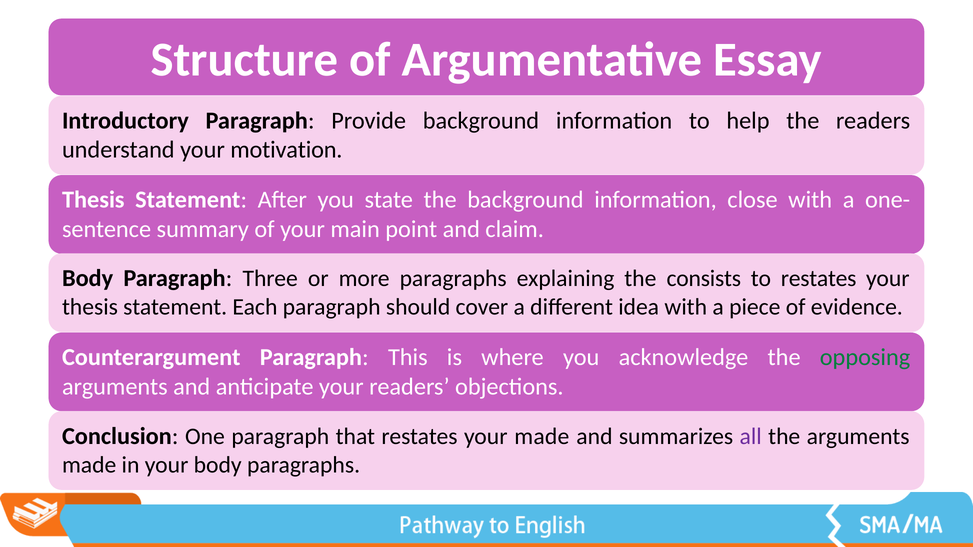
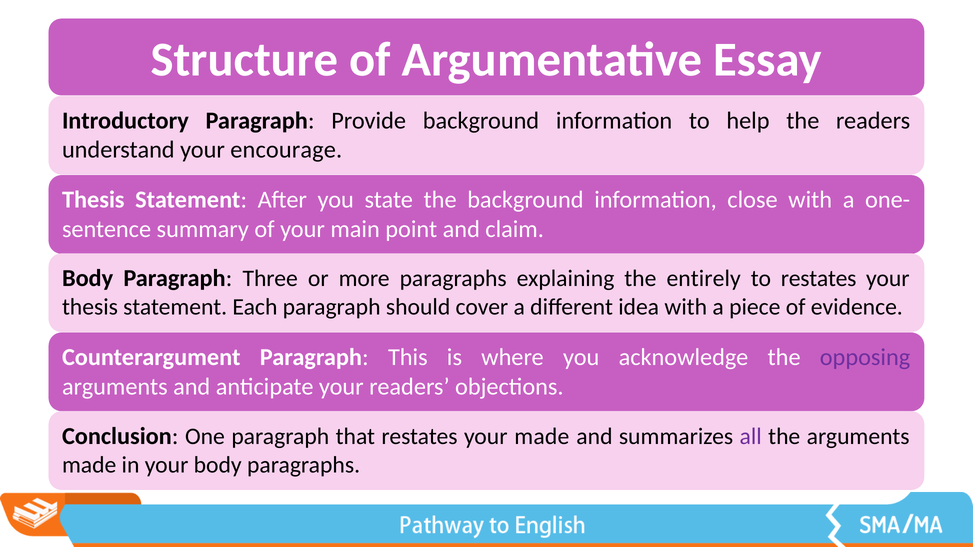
motivation: motivation -> encourage
consists: consists -> entirely
opposing colour: green -> purple
